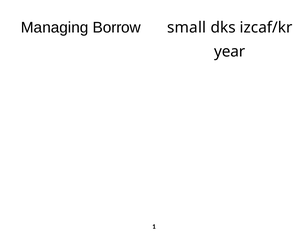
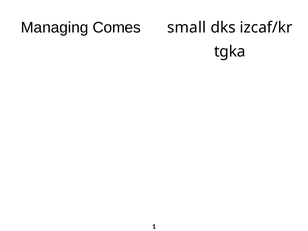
Borrow: Borrow -> Comes
year: year -> tgka
